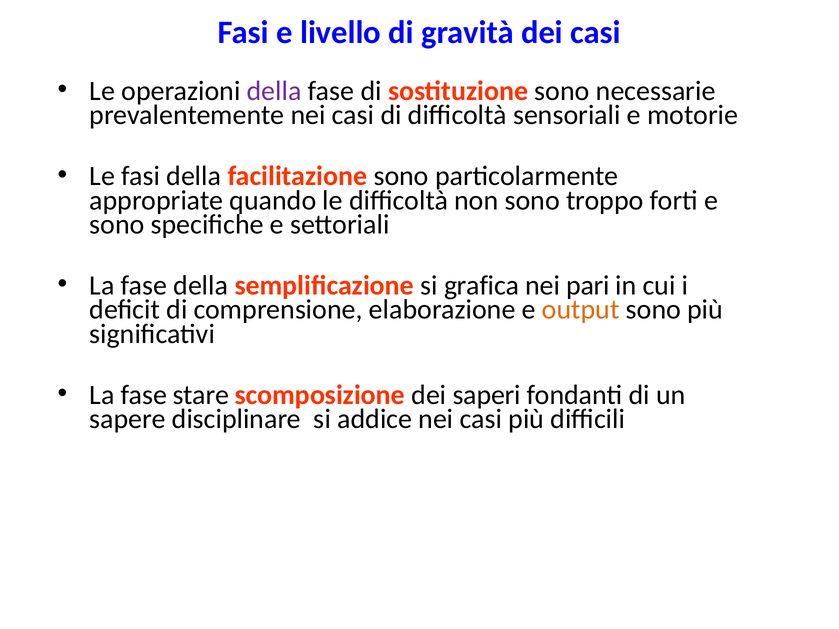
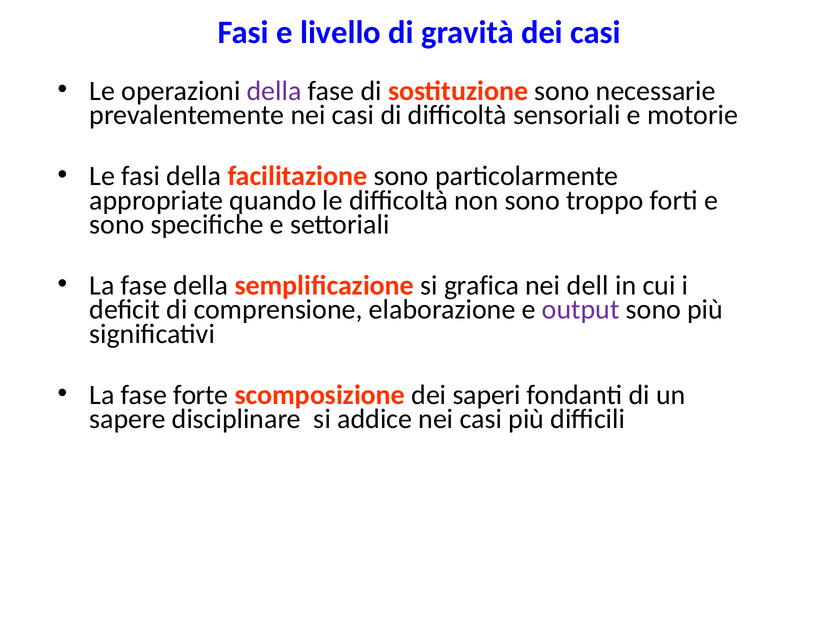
pari: pari -> dell
output colour: orange -> purple
stare: stare -> forte
